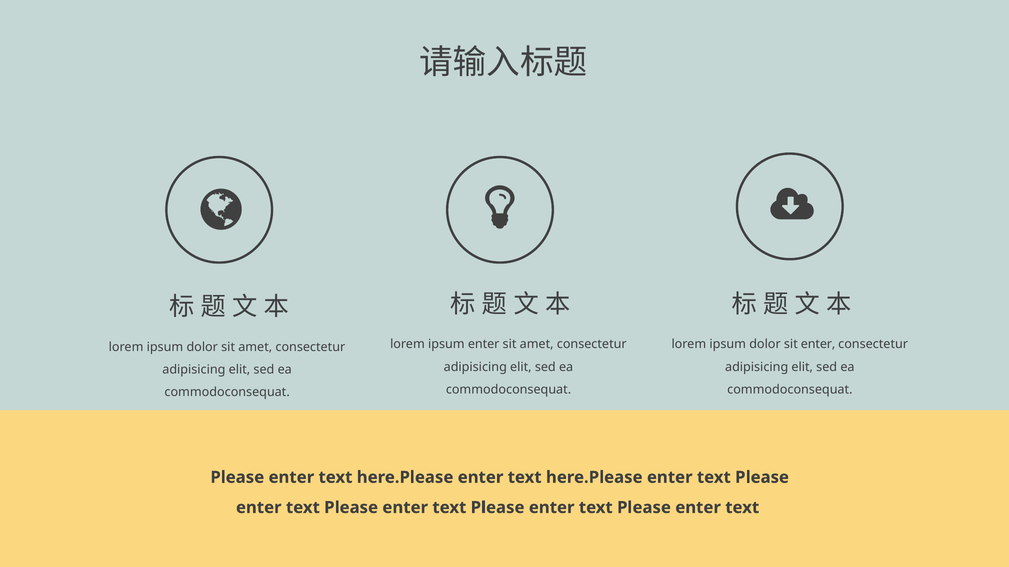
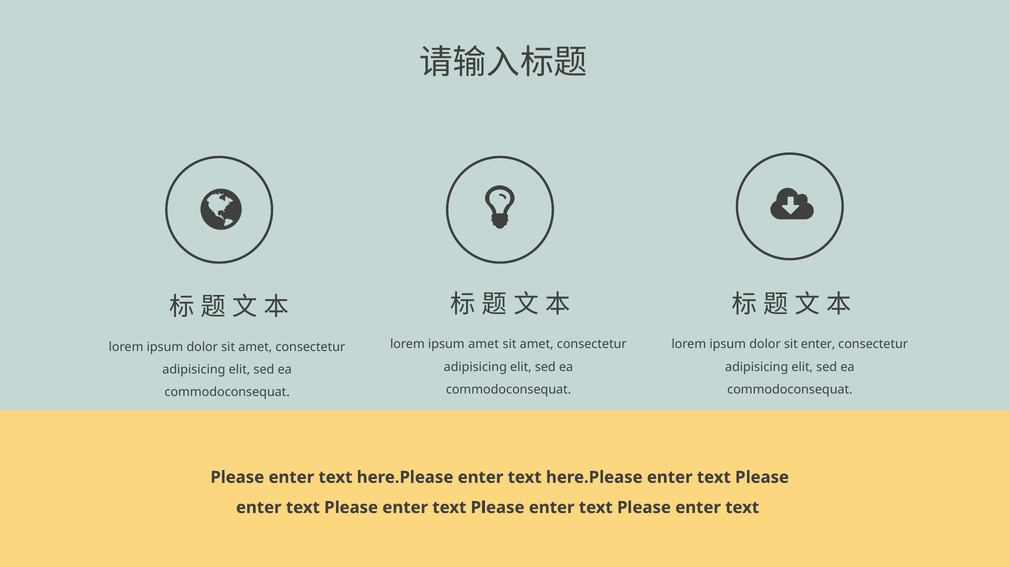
ipsum enter: enter -> amet
